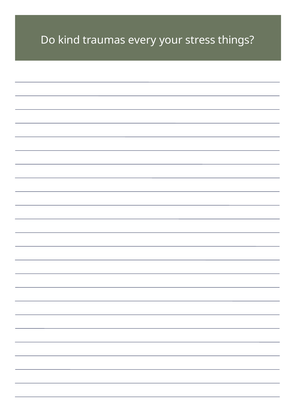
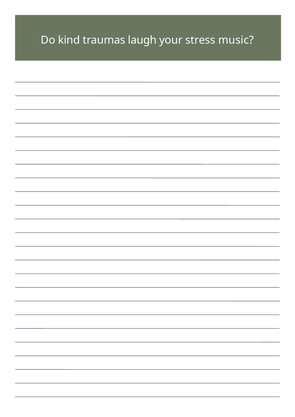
every: every -> laugh
things: things -> music
